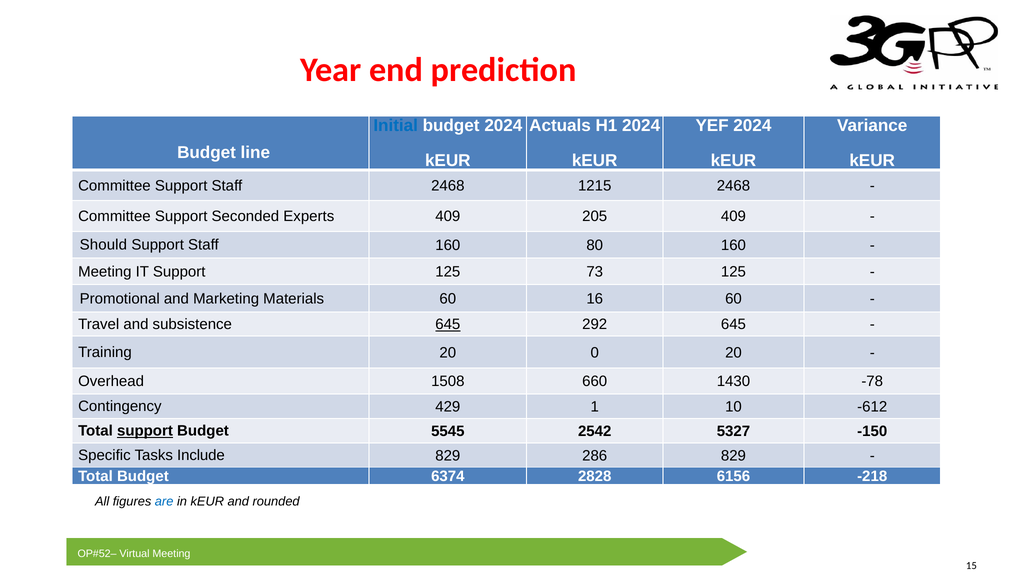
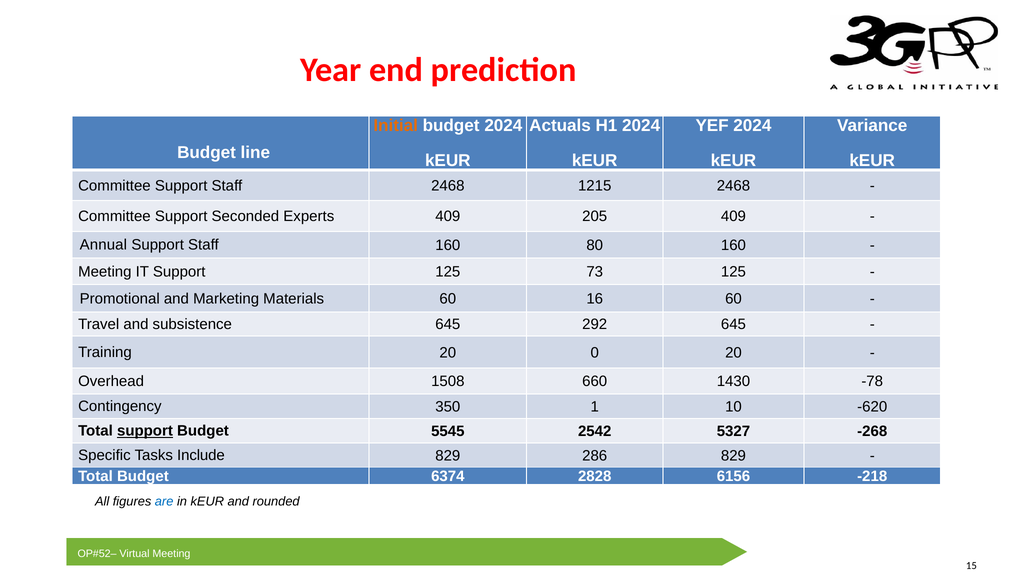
Initial colour: blue -> orange
Should: Should -> Annual
645 at (448, 324) underline: present -> none
429: 429 -> 350
-612: -612 -> -620
-150: -150 -> -268
